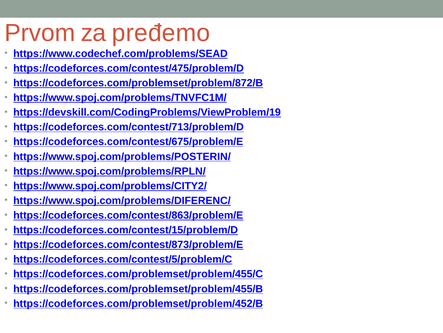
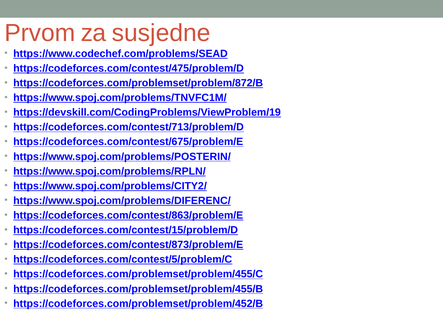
pređemo: pređemo -> susjedne
